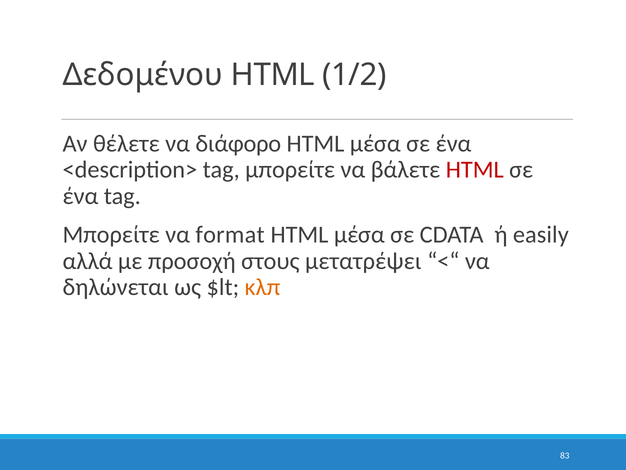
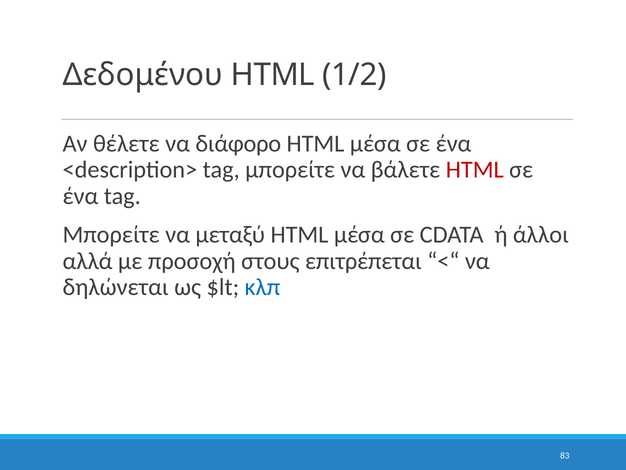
format: format -> μεταξύ
easily: easily -> άλλοι
μετατρέψει: μετατρέψει -> επιτρέπεται
κλπ colour: orange -> blue
